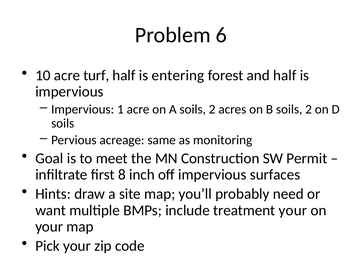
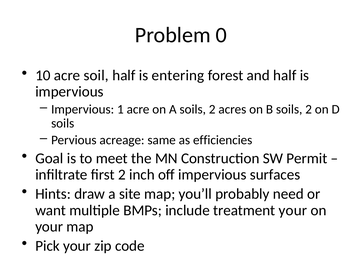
6: 6 -> 0
turf: turf -> soil
monitoring: monitoring -> efficiencies
first 8: 8 -> 2
